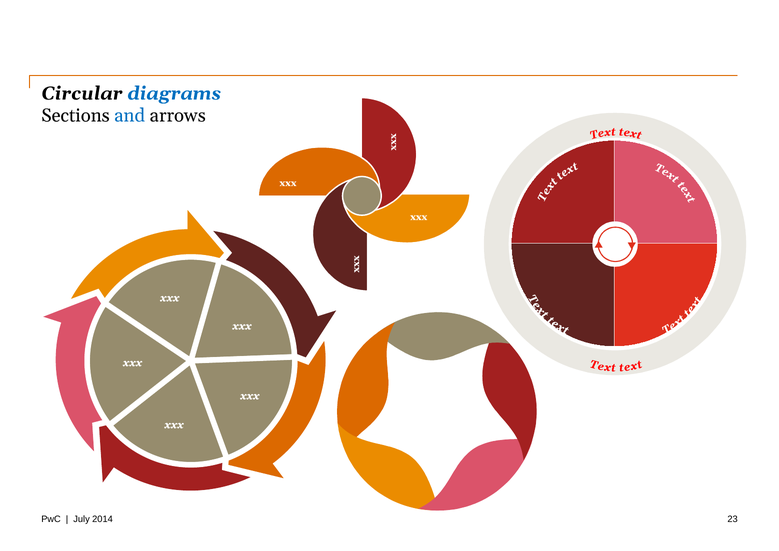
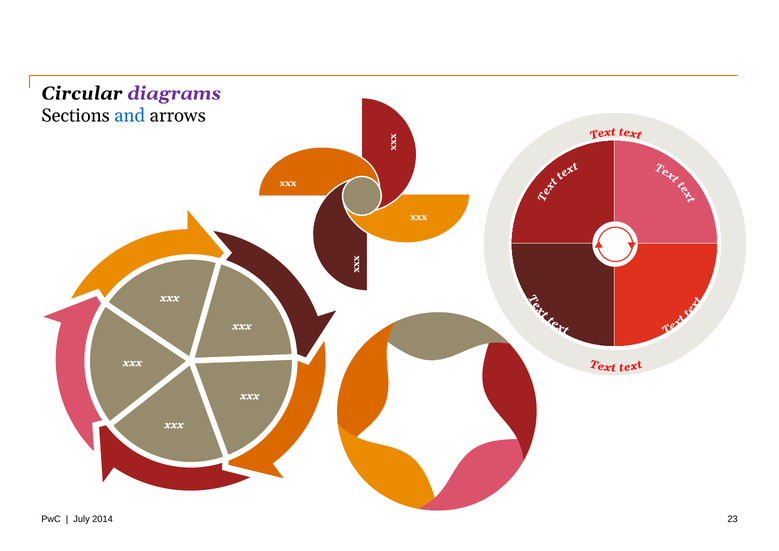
diagrams colour: blue -> purple
